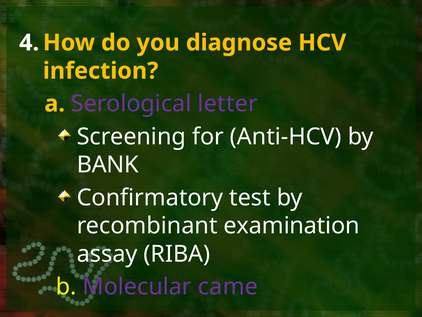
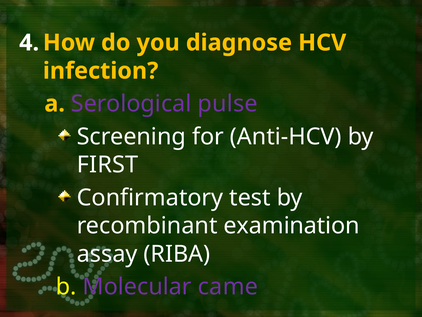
letter: letter -> pulse
BANK: BANK -> FIRST
